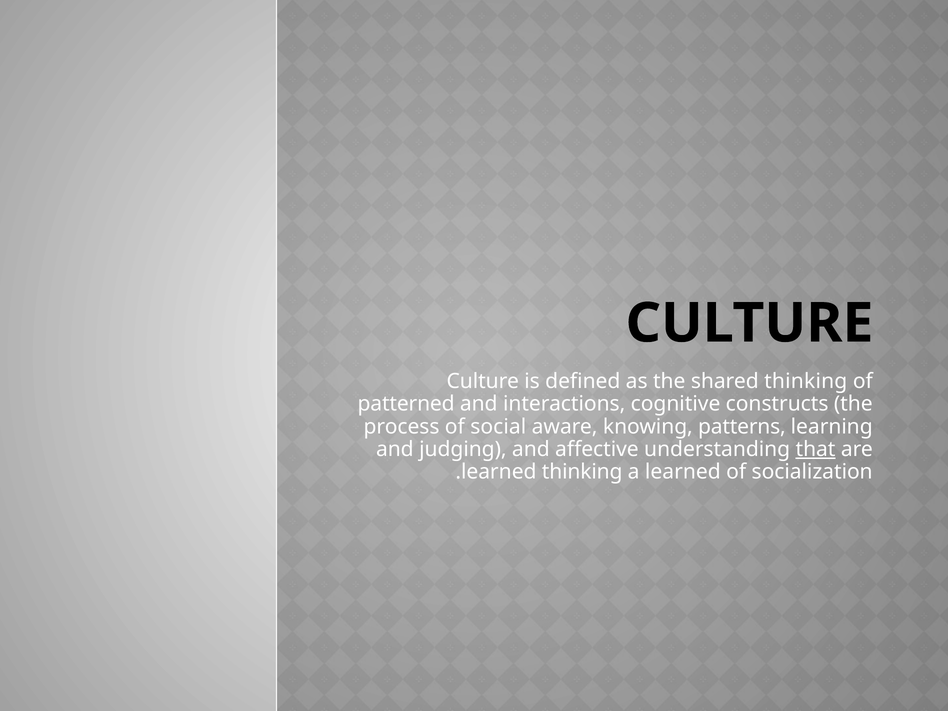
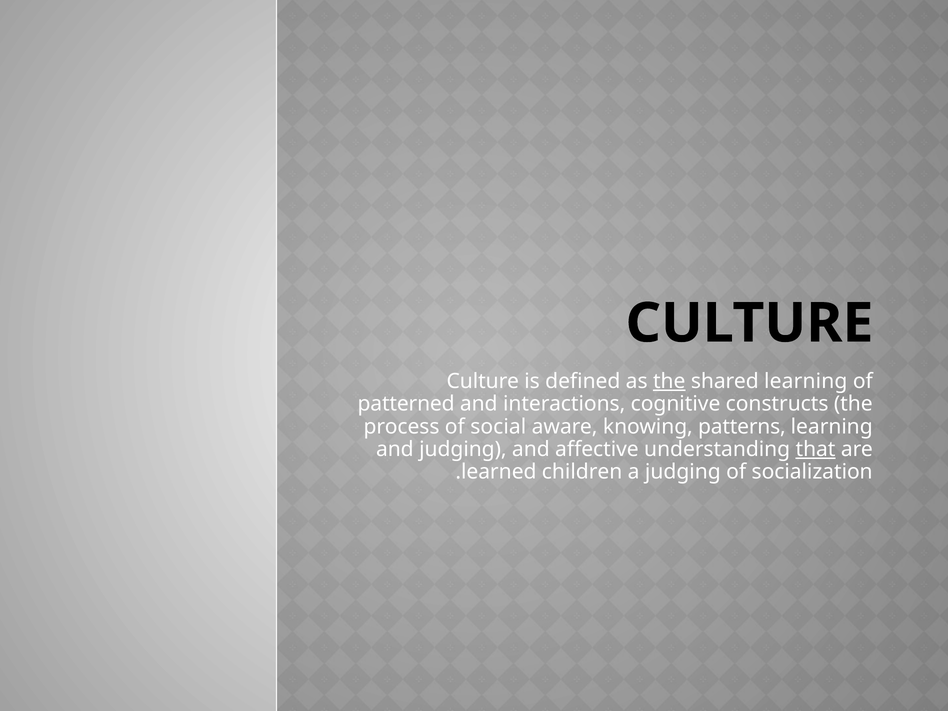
the at (669, 381) underline: none -> present
shared thinking: thinking -> learning
learned thinking: thinking -> children
a learned: learned -> judging
